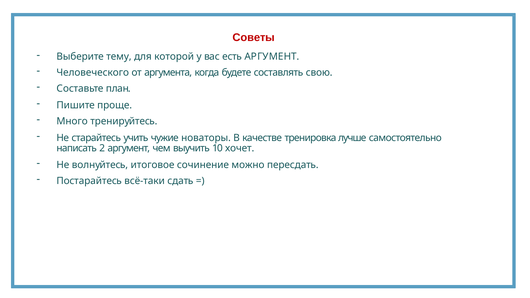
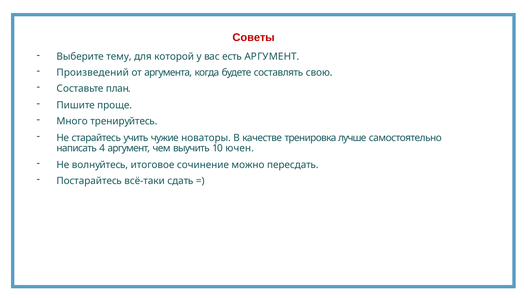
Человеческого: Человеческого -> Произведений
2: 2 -> 4
хочет: хочет -> ючен
